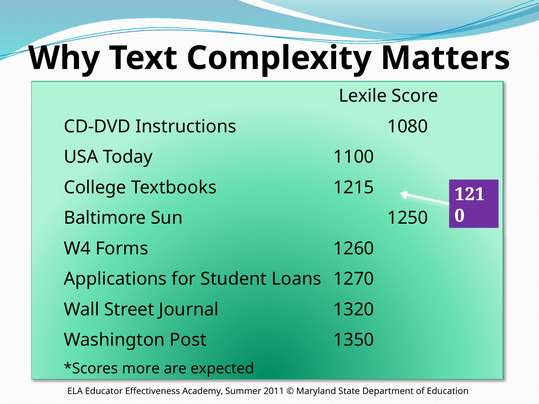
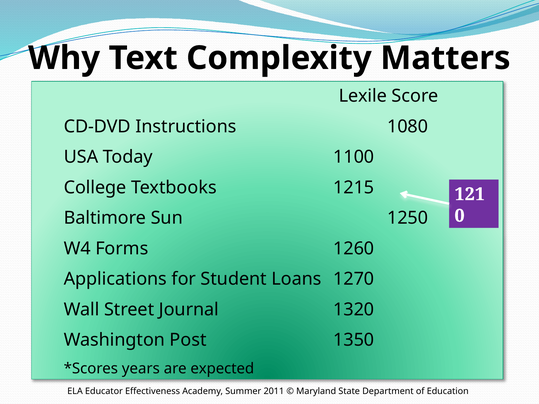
more: more -> years
